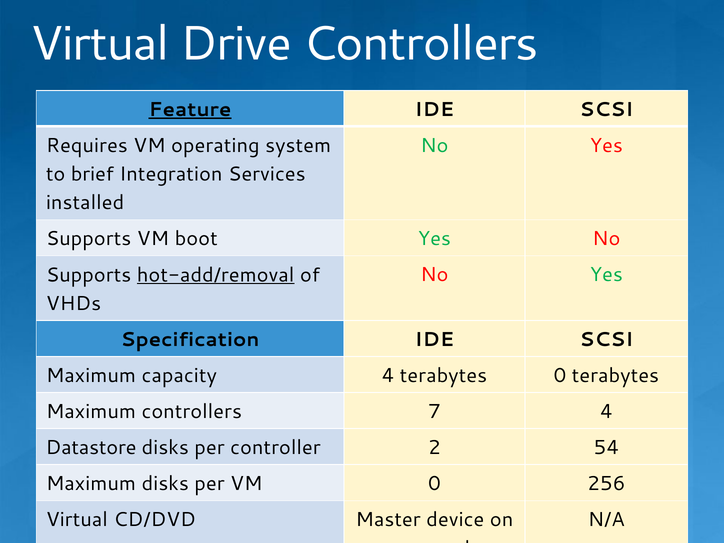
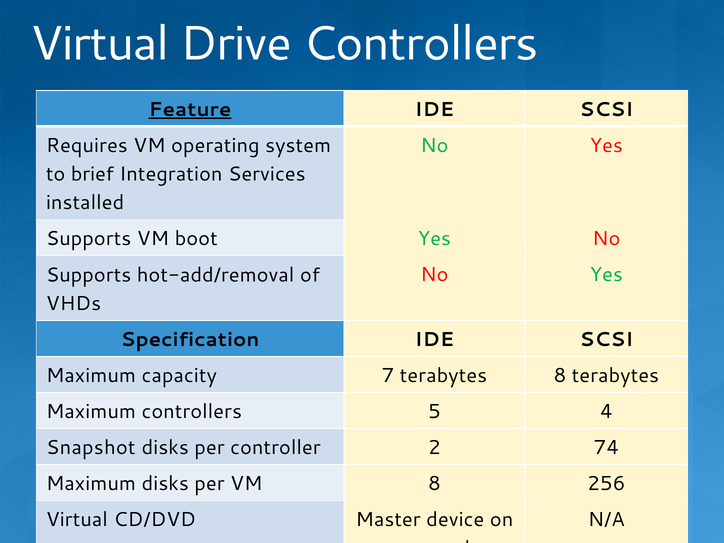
hot-add/removal underline: present -> none
capacity 4: 4 -> 7
terabytes 0: 0 -> 8
7: 7 -> 5
Datastore: Datastore -> Snapshot
54: 54 -> 74
VM 0: 0 -> 8
